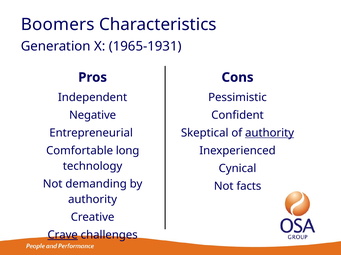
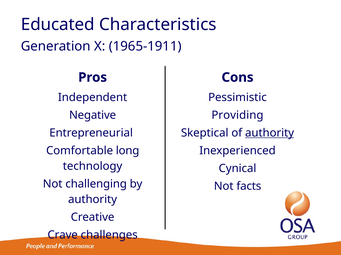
Boomers: Boomers -> Educated
1965-1931: 1965-1931 -> 1965-1911
Confident: Confident -> Providing
demanding: demanding -> challenging
Crave underline: present -> none
